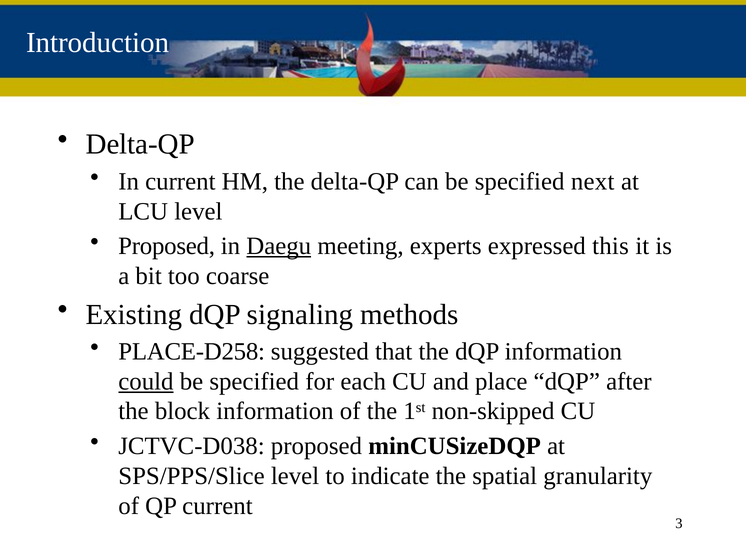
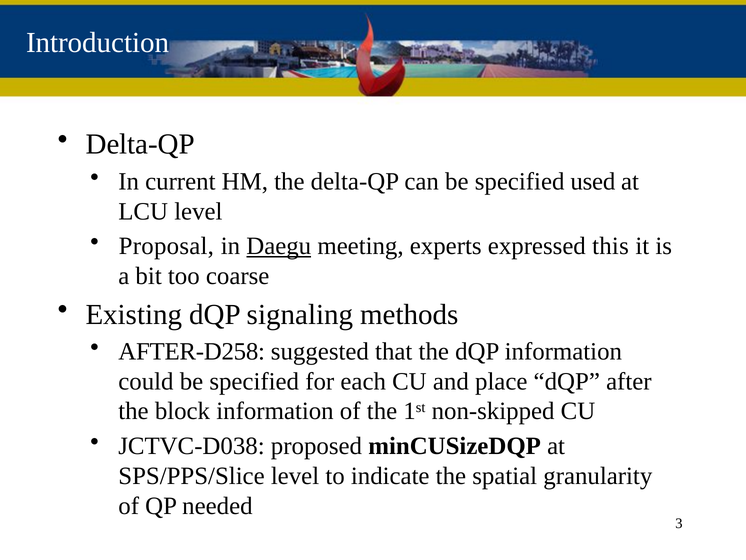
next: next -> used
Proposed at (167, 246): Proposed -> Proposal
PLACE-D258: PLACE-D258 -> AFTER-D258
could underline: present -> none
QP current: current -> needed
